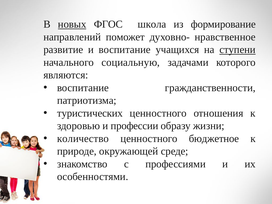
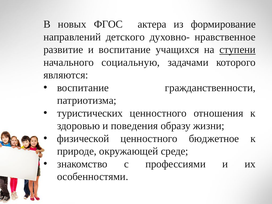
новых underline: present -> none
школа: школа -> актера
поможет: поможет -> детского
профессии: профессии -> поведения
количество: количество -> физической
